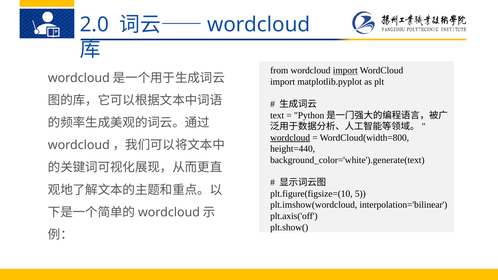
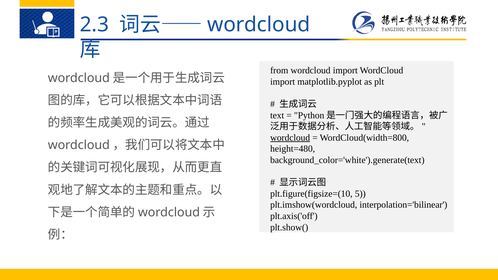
2.0: 2.0 -> 2.3
import at (345, 71) underline: present -> none
height=440: height=440 -> height=480
